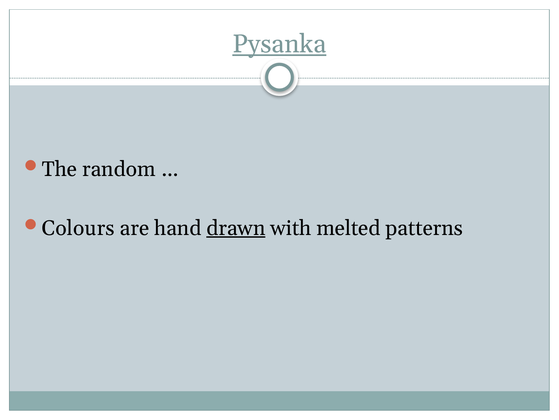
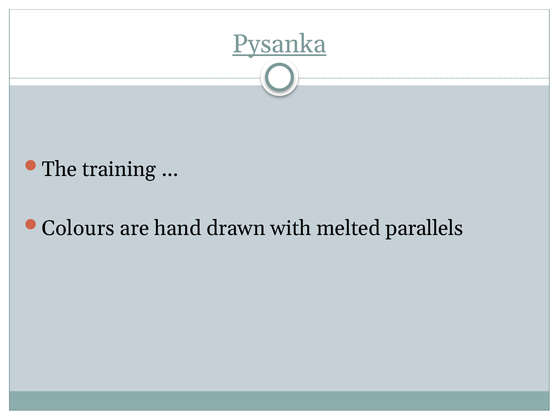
random: random -> training
drawn underline: present -> none
patterns: patterns -> parallels
